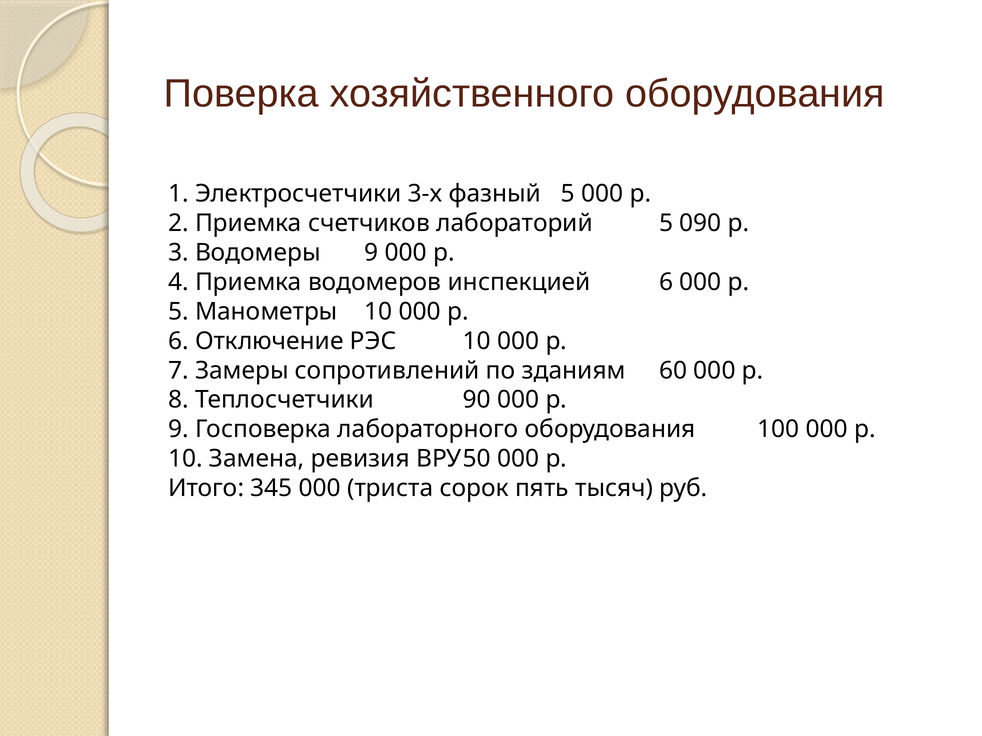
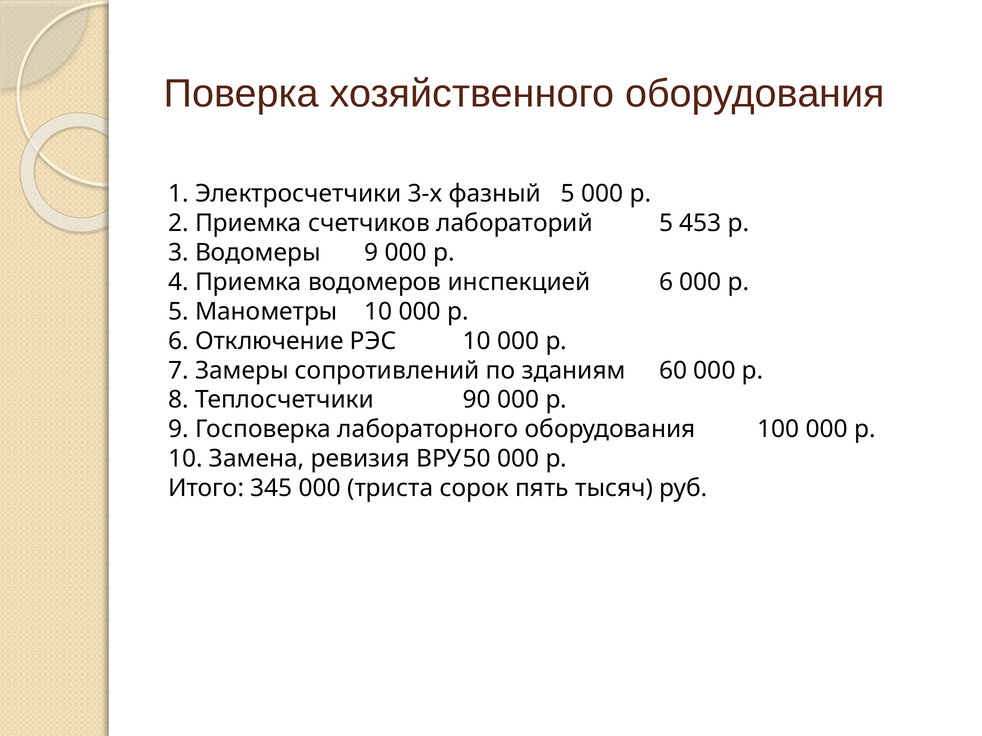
090: 090 -> 453
